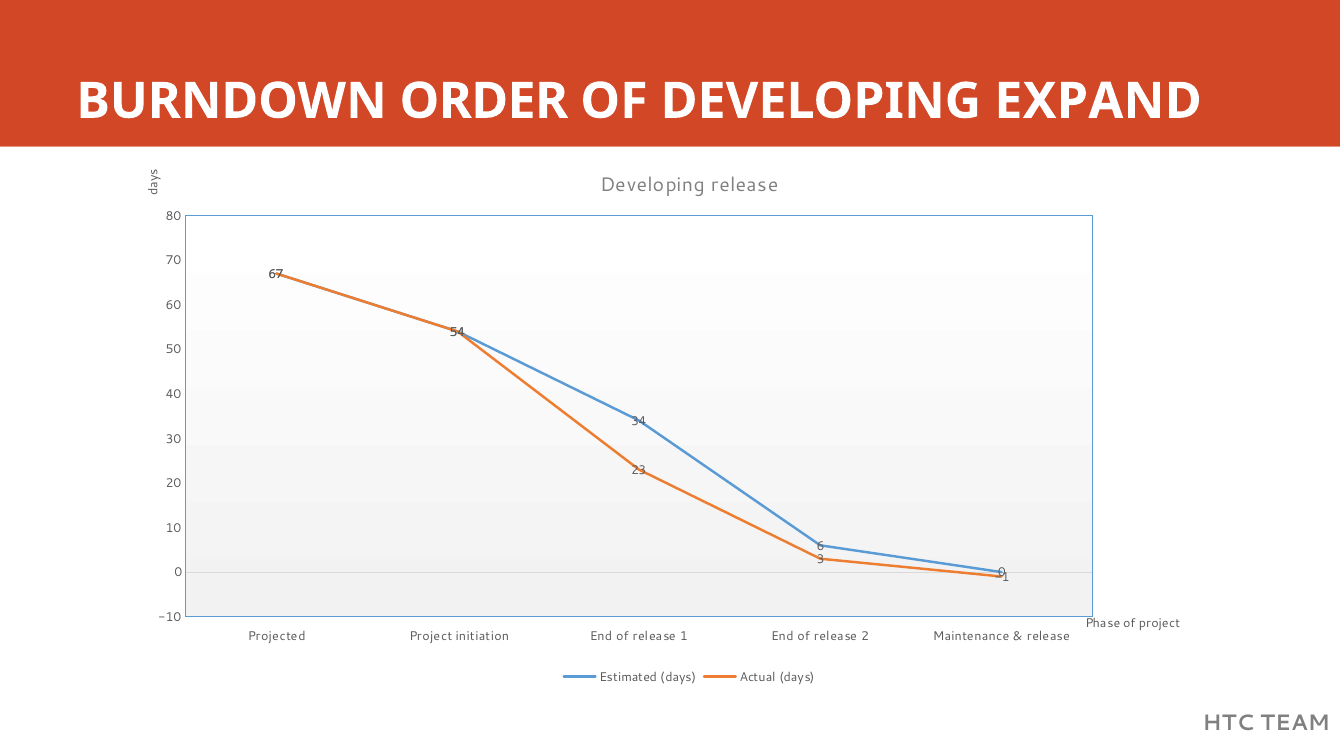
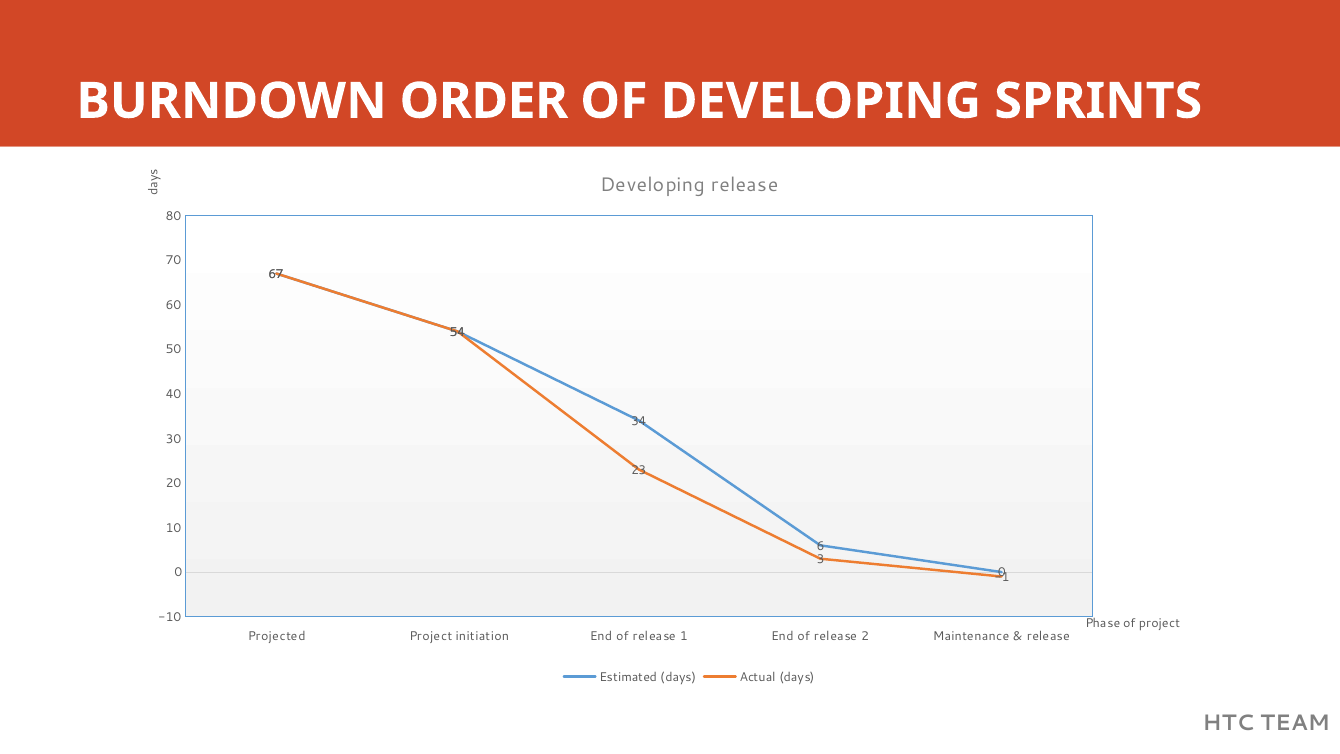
EXPAND: EXPAND -> SPRINTS
